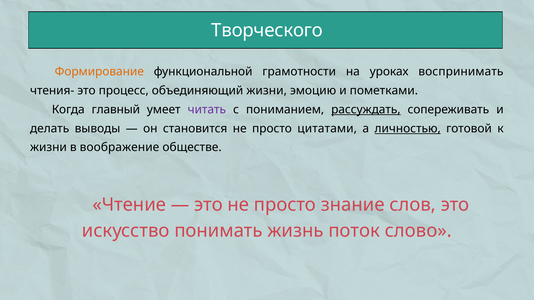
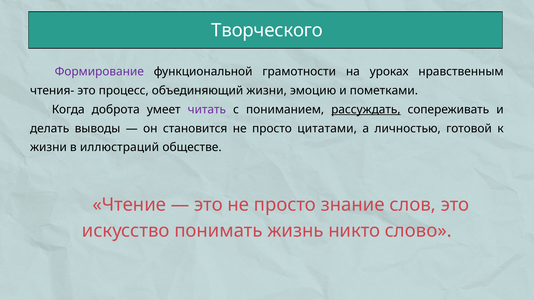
Формирование colour: orange -> purple
воспринимать: воспринимать -> нравственным
главный: главный -> доброта
личностью underline: present -> none
воображение: воображение -> иллюстраций
поток: поток -> никто
